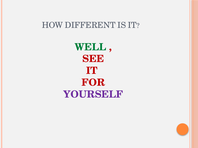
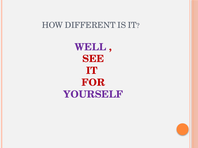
WELL colour: green -> purple
